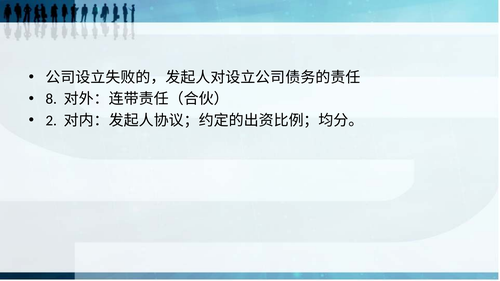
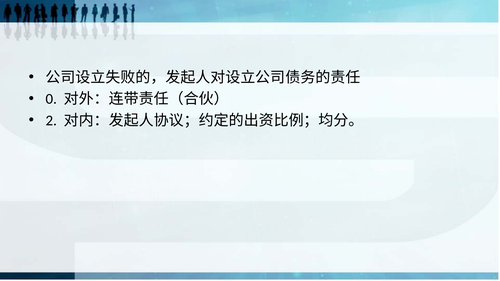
8: 8 -> 0
